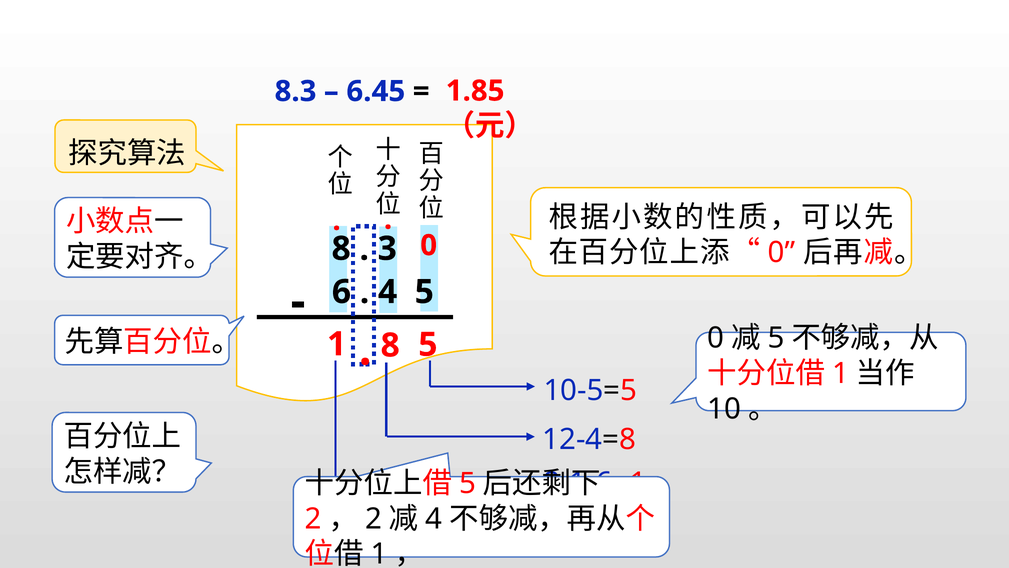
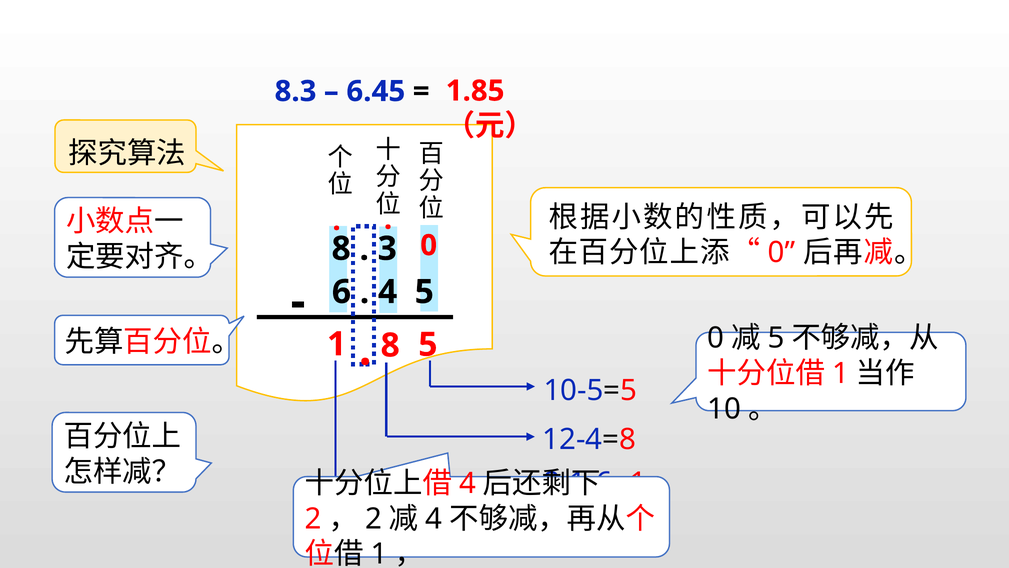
5 at (467, 483): 5 -> 4
